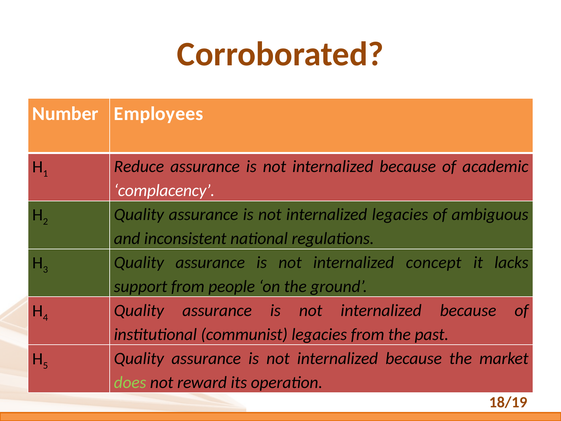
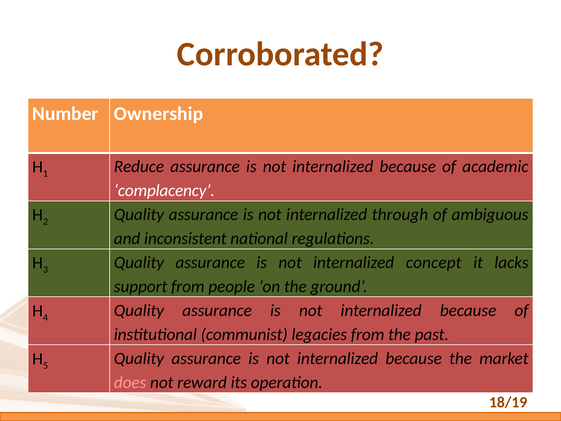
Employees: Employees -> Ownership
internalized legacies: legacies -> through
does colour: light green -> pink
